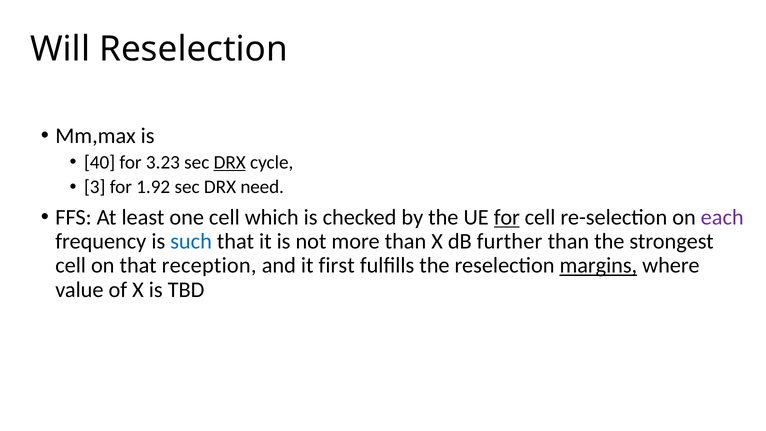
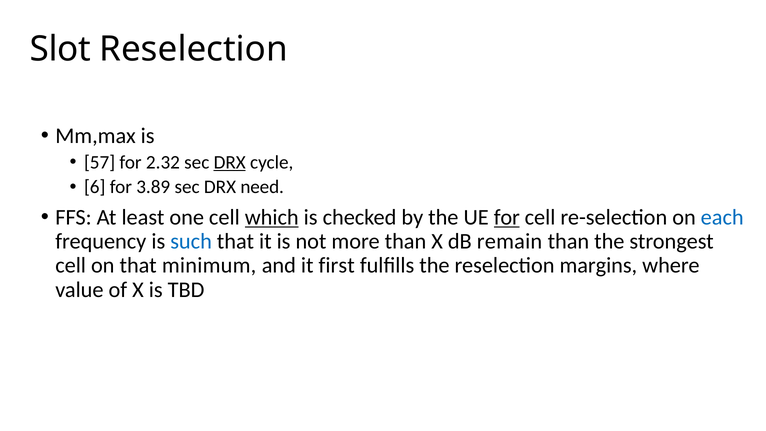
Will: Will -> Slot
40: 40 -> 57
3.23: 3.23 -> 2.32
3: 3 -> 6
1.92: 1.92 -> 3.89
which underline: none -> present
each colour: purple -> blue
further: further -> remain
reception: reception -> minimum
margins underline: present -> none
